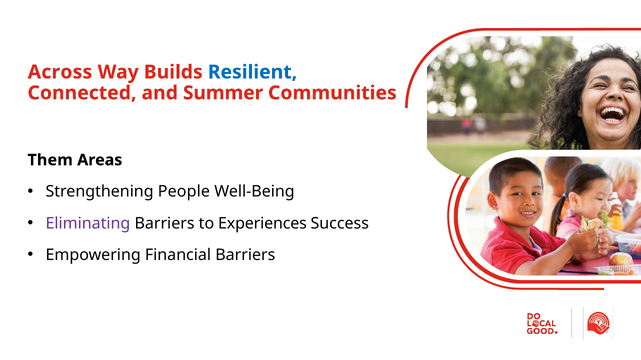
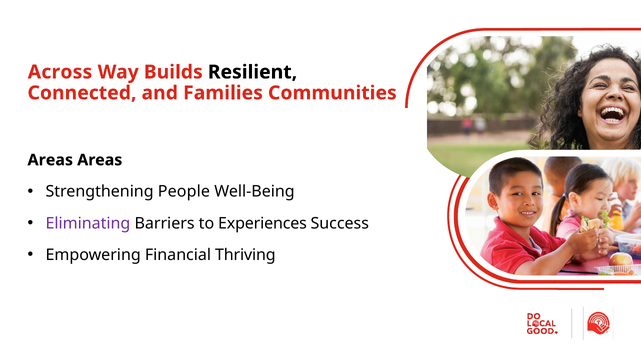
Resilient colour: blue -> black
Summer: Summer -> Families
Them at (50, 160): Them -> Areas
Financial Barriers: Barriers -> Thriving
